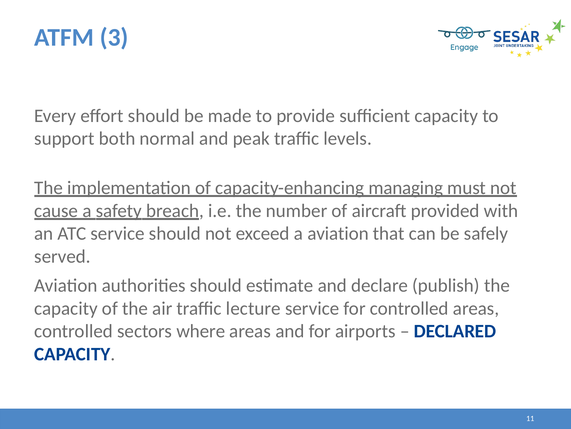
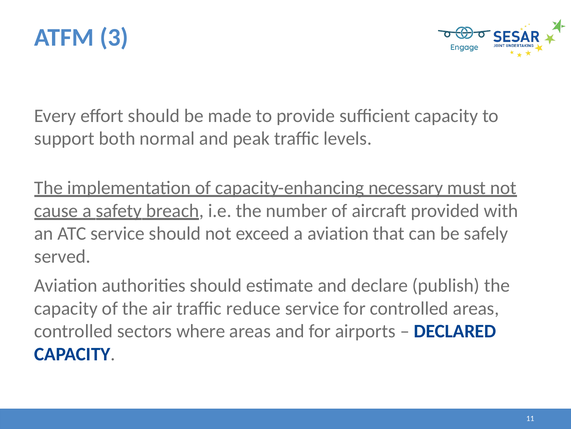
managing: managing -> necessary
lecture: lecture -> reduce
